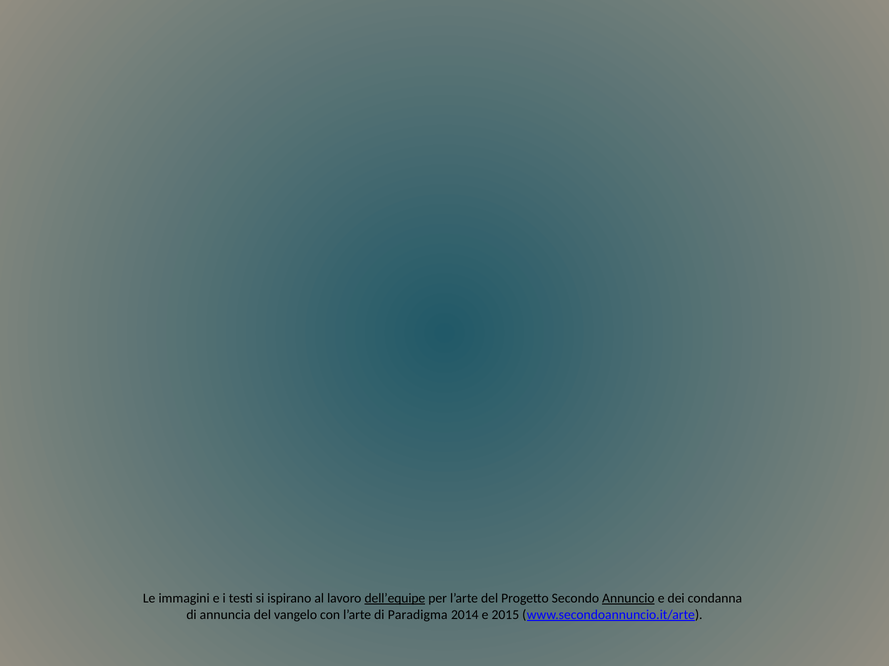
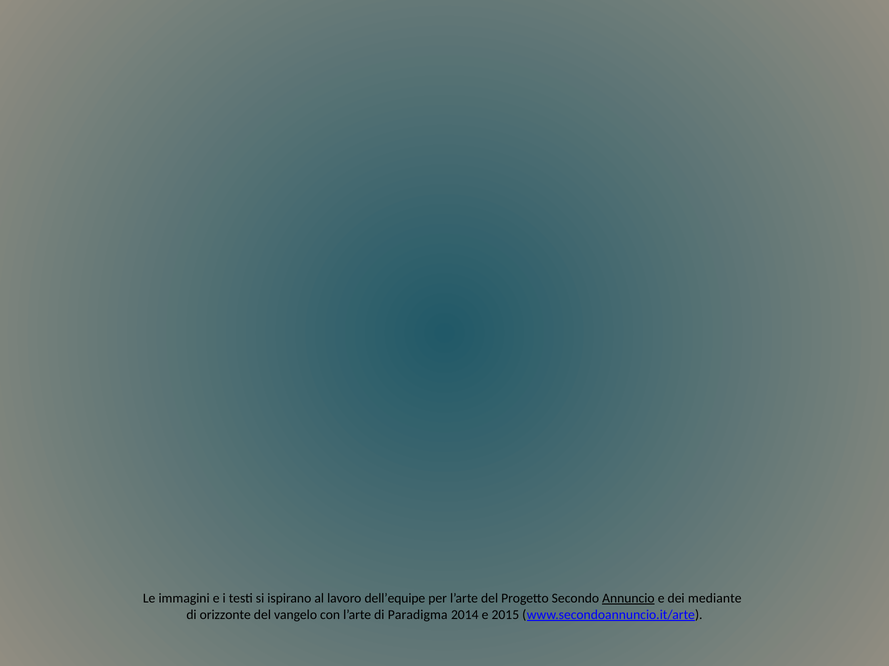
dell’equipe underline: present -> none
condanna: condanna -> mediante
annuncia: annuncia -> orizzonte
